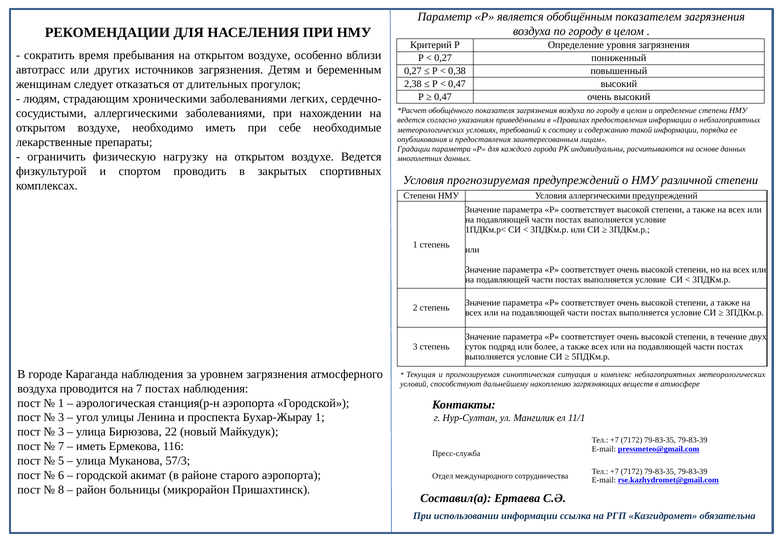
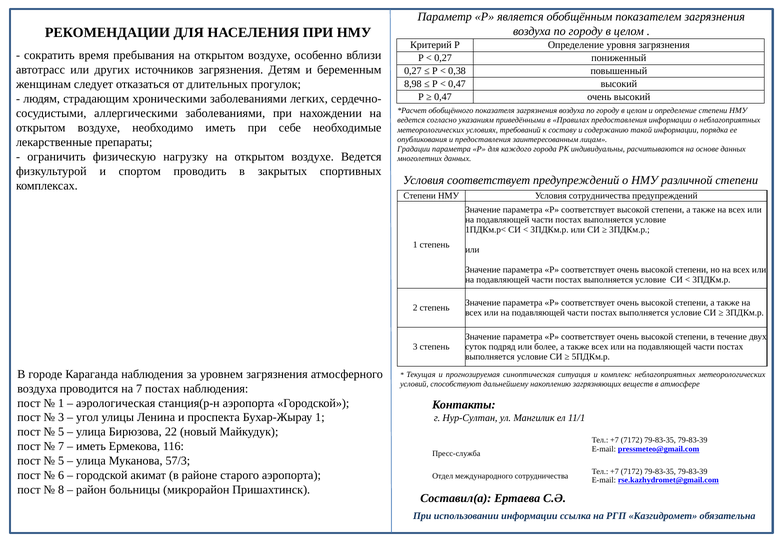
2,38: 2,38 -> 8,98
Условия прогнозируемая: прогнозируемая -> соответствует
Условия аллергическими: аллергическими -> сотрудничества
3 at (61, 432): 3 -> 5
